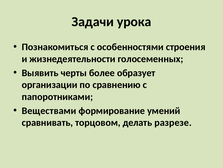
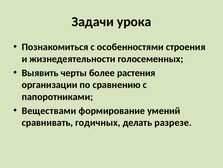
образует: образует -> растения
торцовом: торцовом -> годичных
